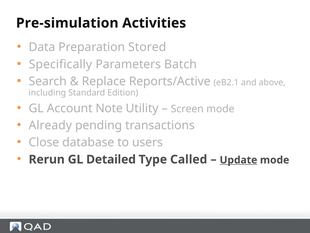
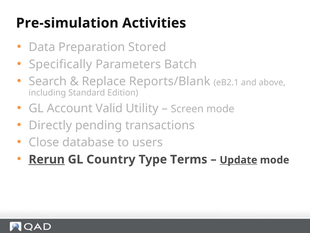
Reports/Active: Reports/Active -> Reports/Blank
Note: Note -> Valid
Already: Already -> Directly
Rerun underline: none -> present
Detailed: Detailed -> Country
Called: Called -> Terms
